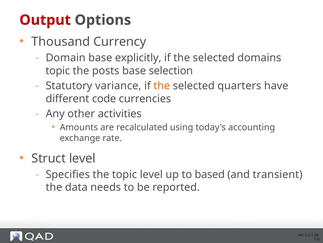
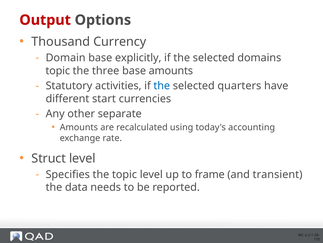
posts: posts -> three
base selection: selection -> amounts
variance: variance -> activities
the at (162, 86) colour: orange -> blue
code: code -> start
activities: activities -> separate
based: based -> frame
